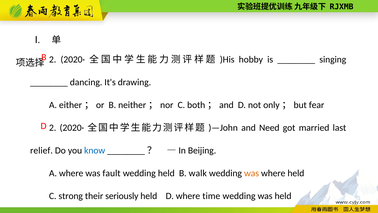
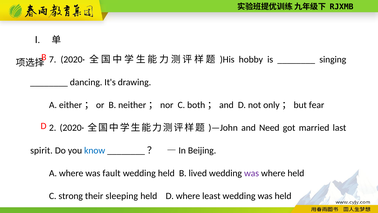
2 at (53, 59): 2 -> 7
relief: relief -> spirit
walk: walk -> lived
was at (252, 173) colour: orange -> purple
seriously: seriously -> sleeping
time: time -> least
